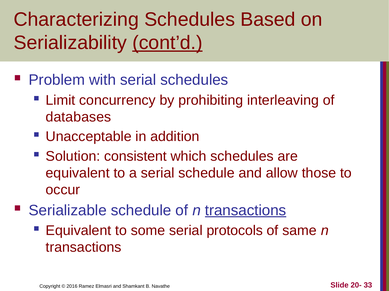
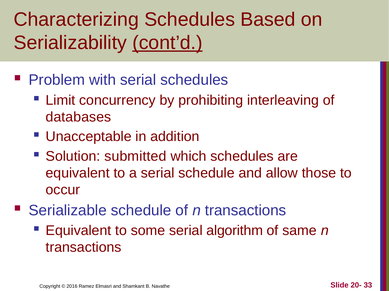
consistent: consistent -> submitted
transactions at (246, 211) underline: present -> none
protocols: protocols -> algorithm
